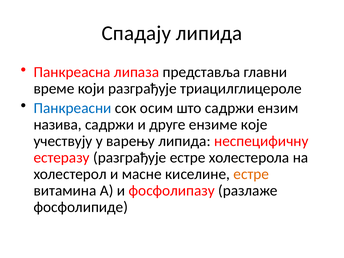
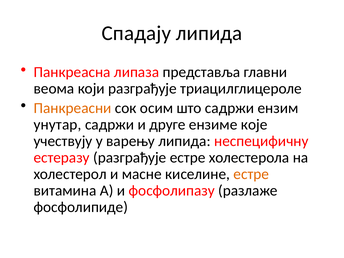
време: време -> веома
Панкреасни colour: blue -> orange
назива: назива -> унутар
